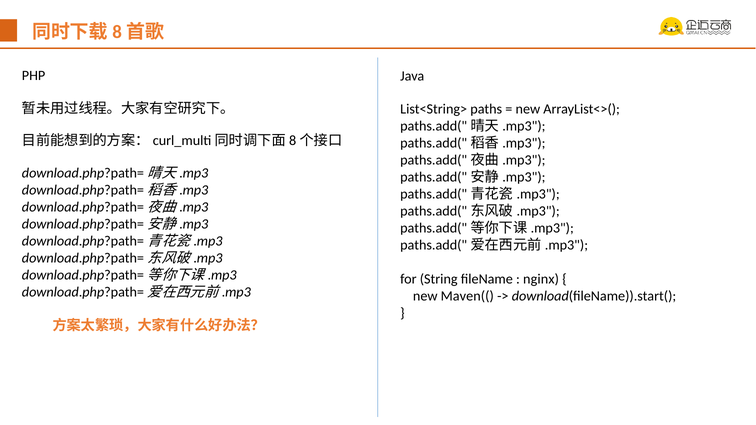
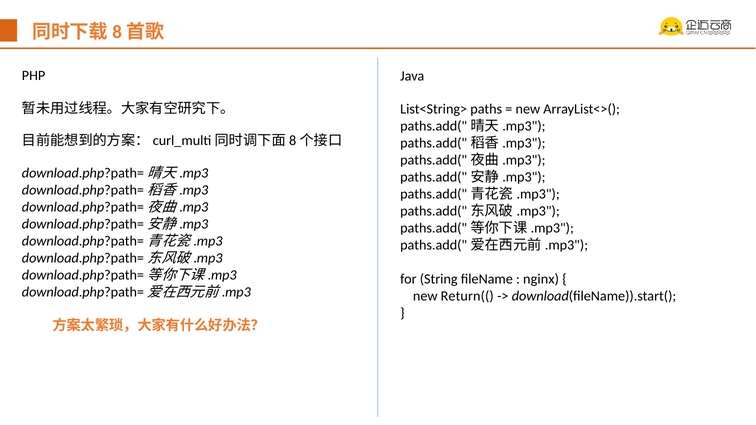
Maven((: Maven(( -> Return((
